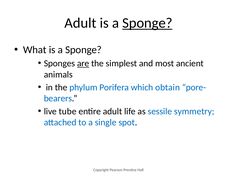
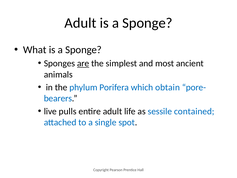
Sponge at (147, 23) underline: present -> none
tube: tube -> pulls
symmetry: symmetry -> contained
